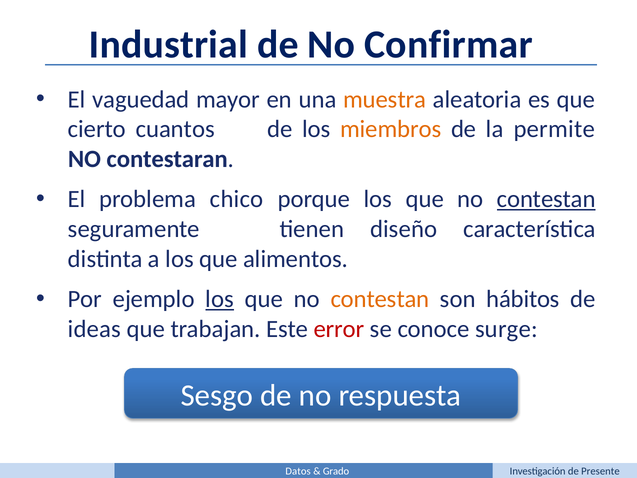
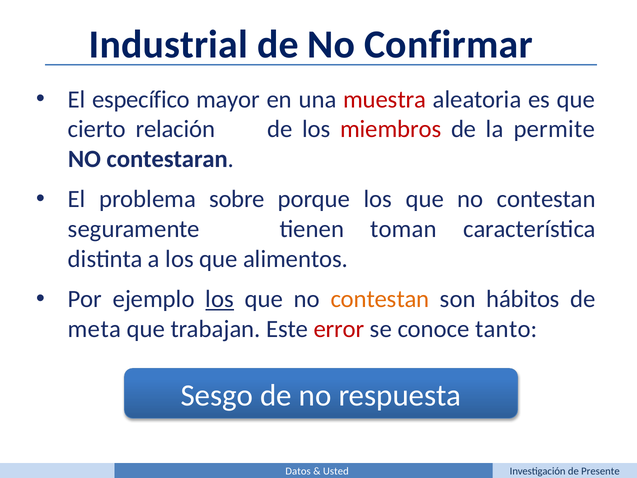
vaguedad: vaguedad -> específico
muestra colour: orange -> red
cuantos: cuantos -> relación
miembros colour: orange -> red
chico: chico -> sobre
contestan at (546, 199) underline: present -> none
diseño: diseño -> toman
ideas: ideas -> meta
surge: surge -> tanto
Grado: Grado -> Usted
